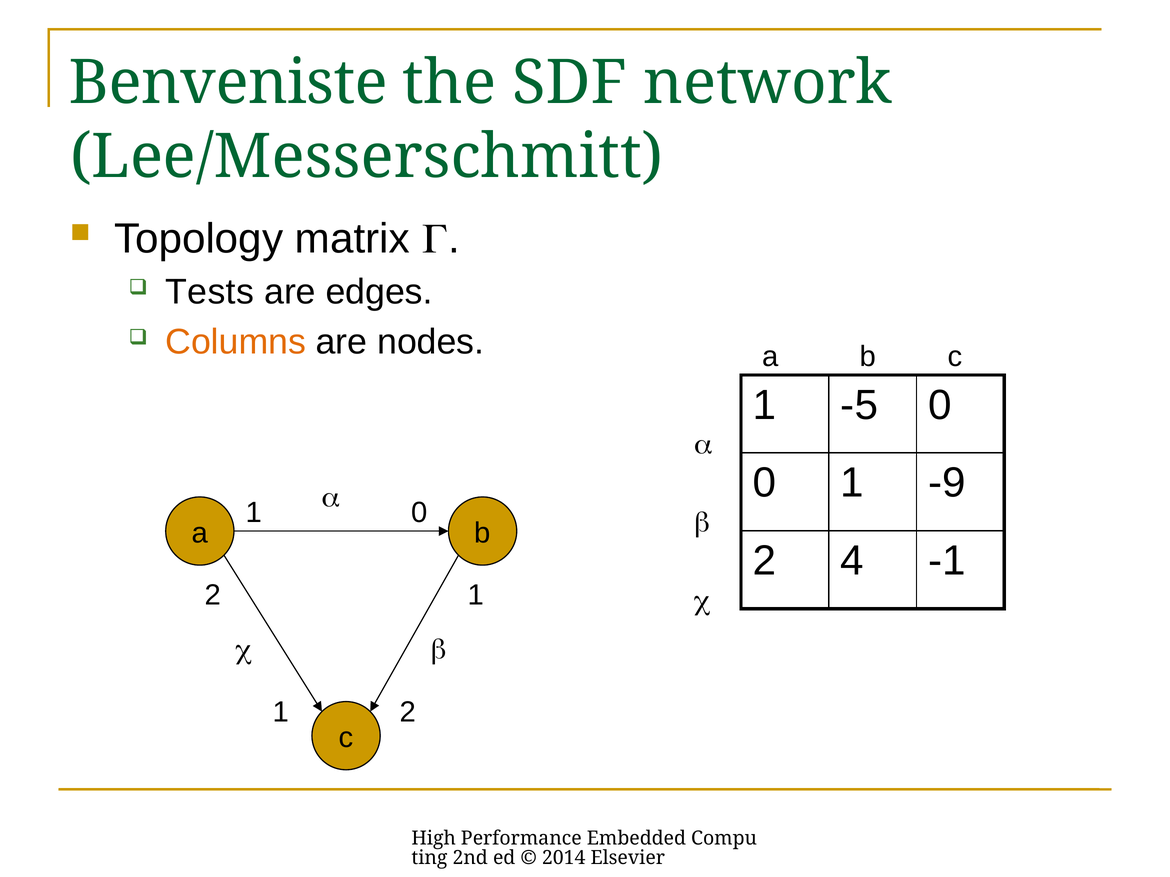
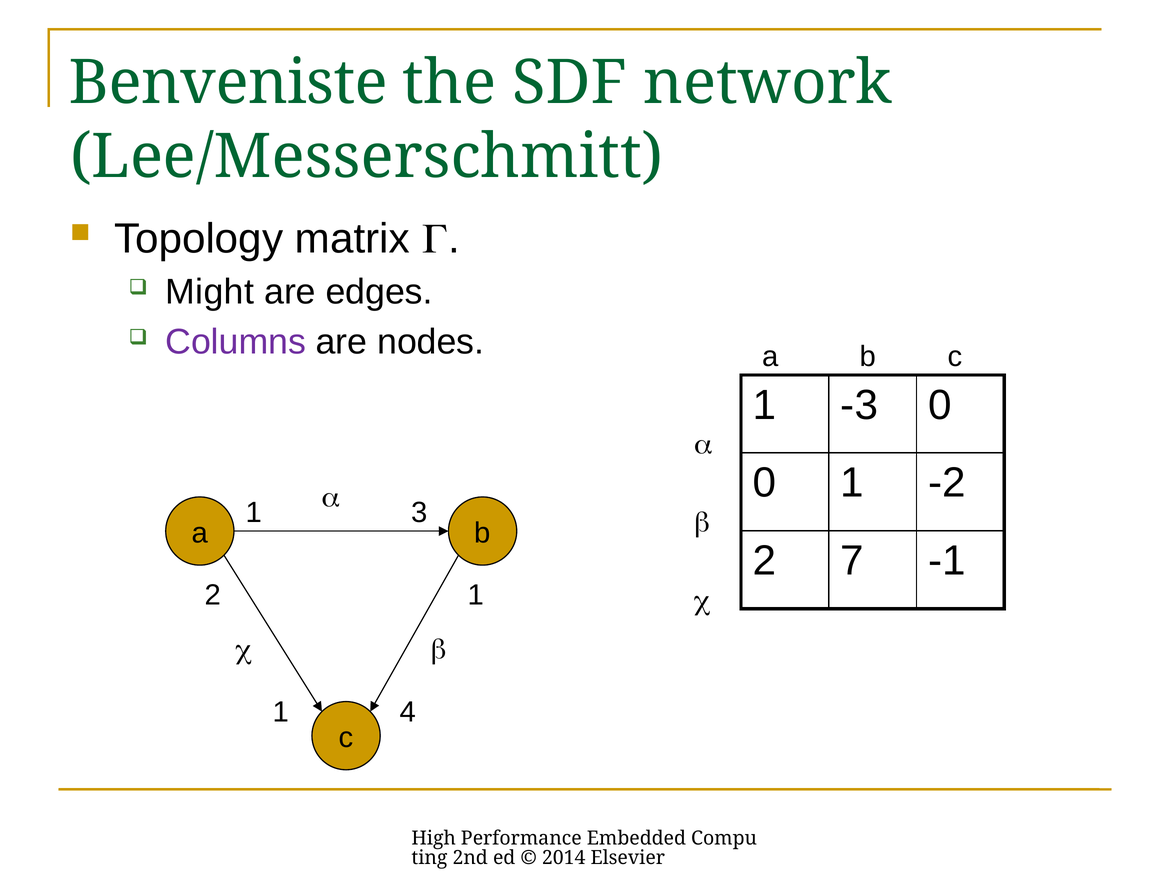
Tests: Tests -> Might
Columns colour: orange -> purple
-5: -5 -> -3
-9: -9 -> -2
1 0: 0 -> 3
4: 4 -> 7
1 2: 2 -> 4
